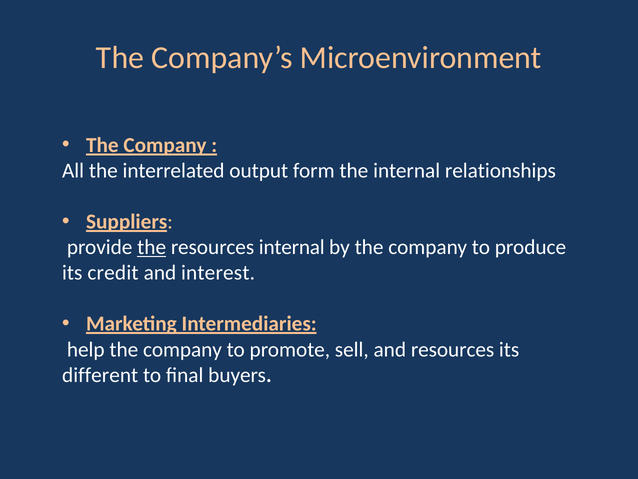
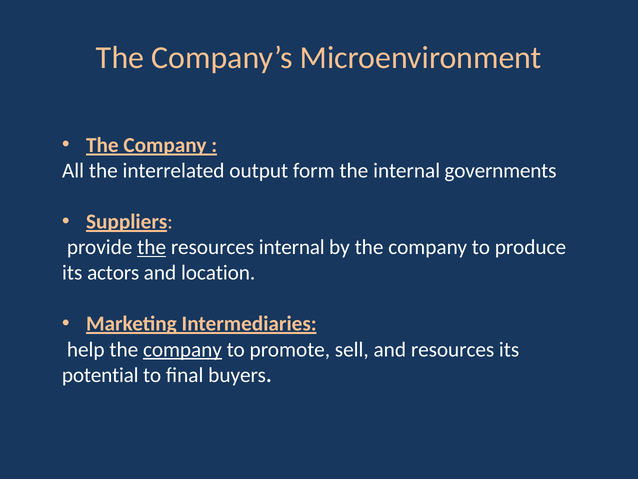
relationships: relationships -> governments
credit: credit -> actors
interest: interest -> location
company at (182, 349) underline: none -> present
different: different -> potential
